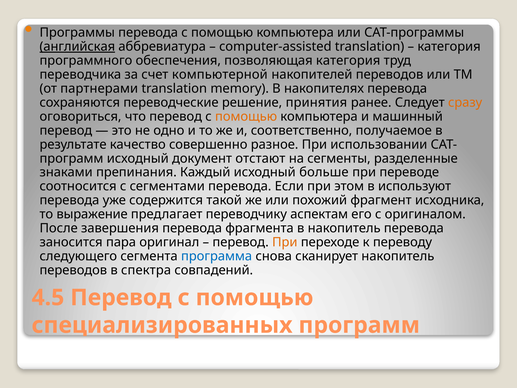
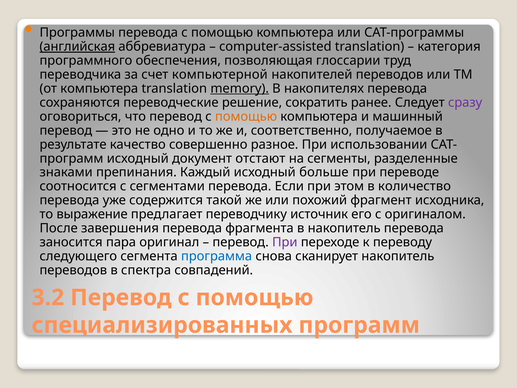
позволяющая категория: категория -> глоссарии
от партнерами: партнерами -> компьютера
memory underline: none -> present
принятия: принятия -> сократить
сразу colour: orange -> purple
используют: используют -> количество
аспектам: аспектам -> источник
При at (285, 242) colour: orange -> purple
4.5: 4.5 -> 3.2
